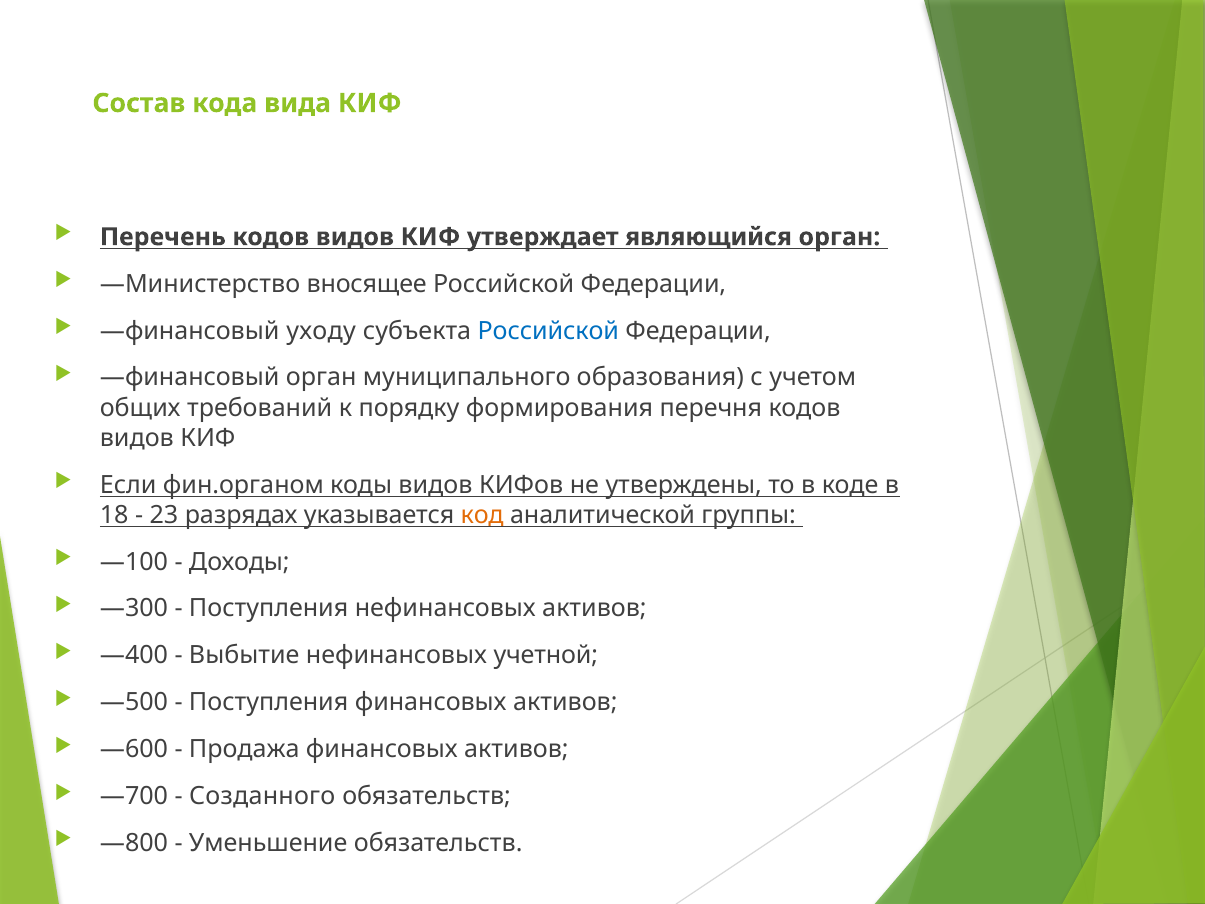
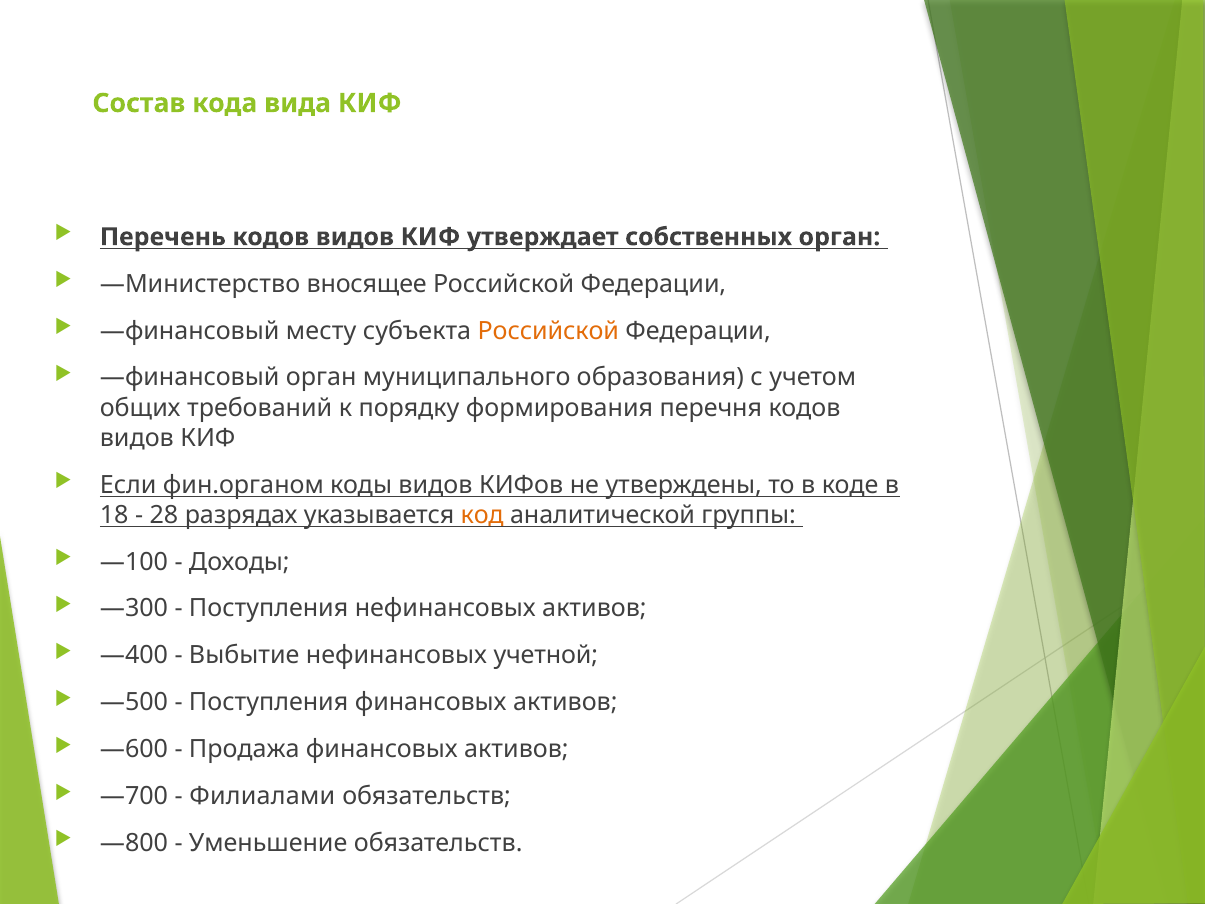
являющийся: являющийся -> собственных
уходу: уходу -> месту
Российской at (548, 331) colour: blue -> orange
23: 23 -> 28
Созданного: Созданного -> Филиалами
